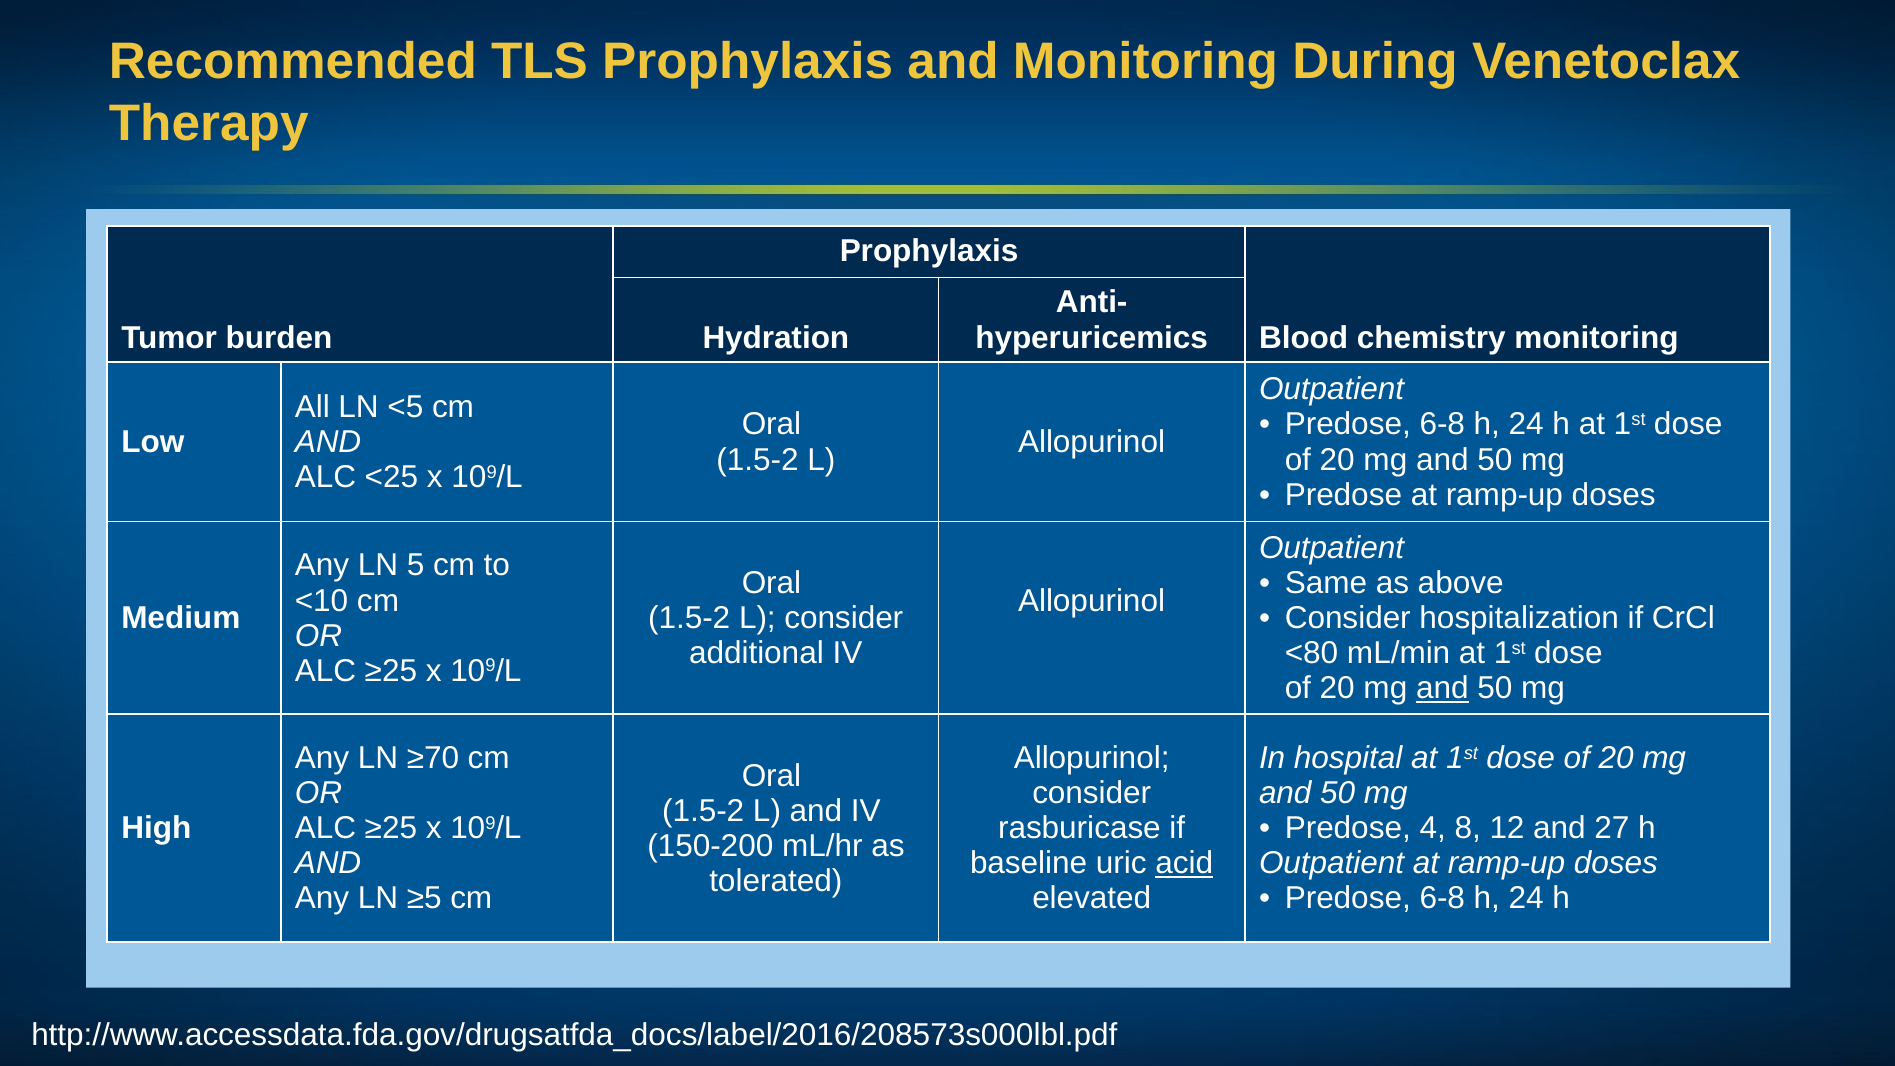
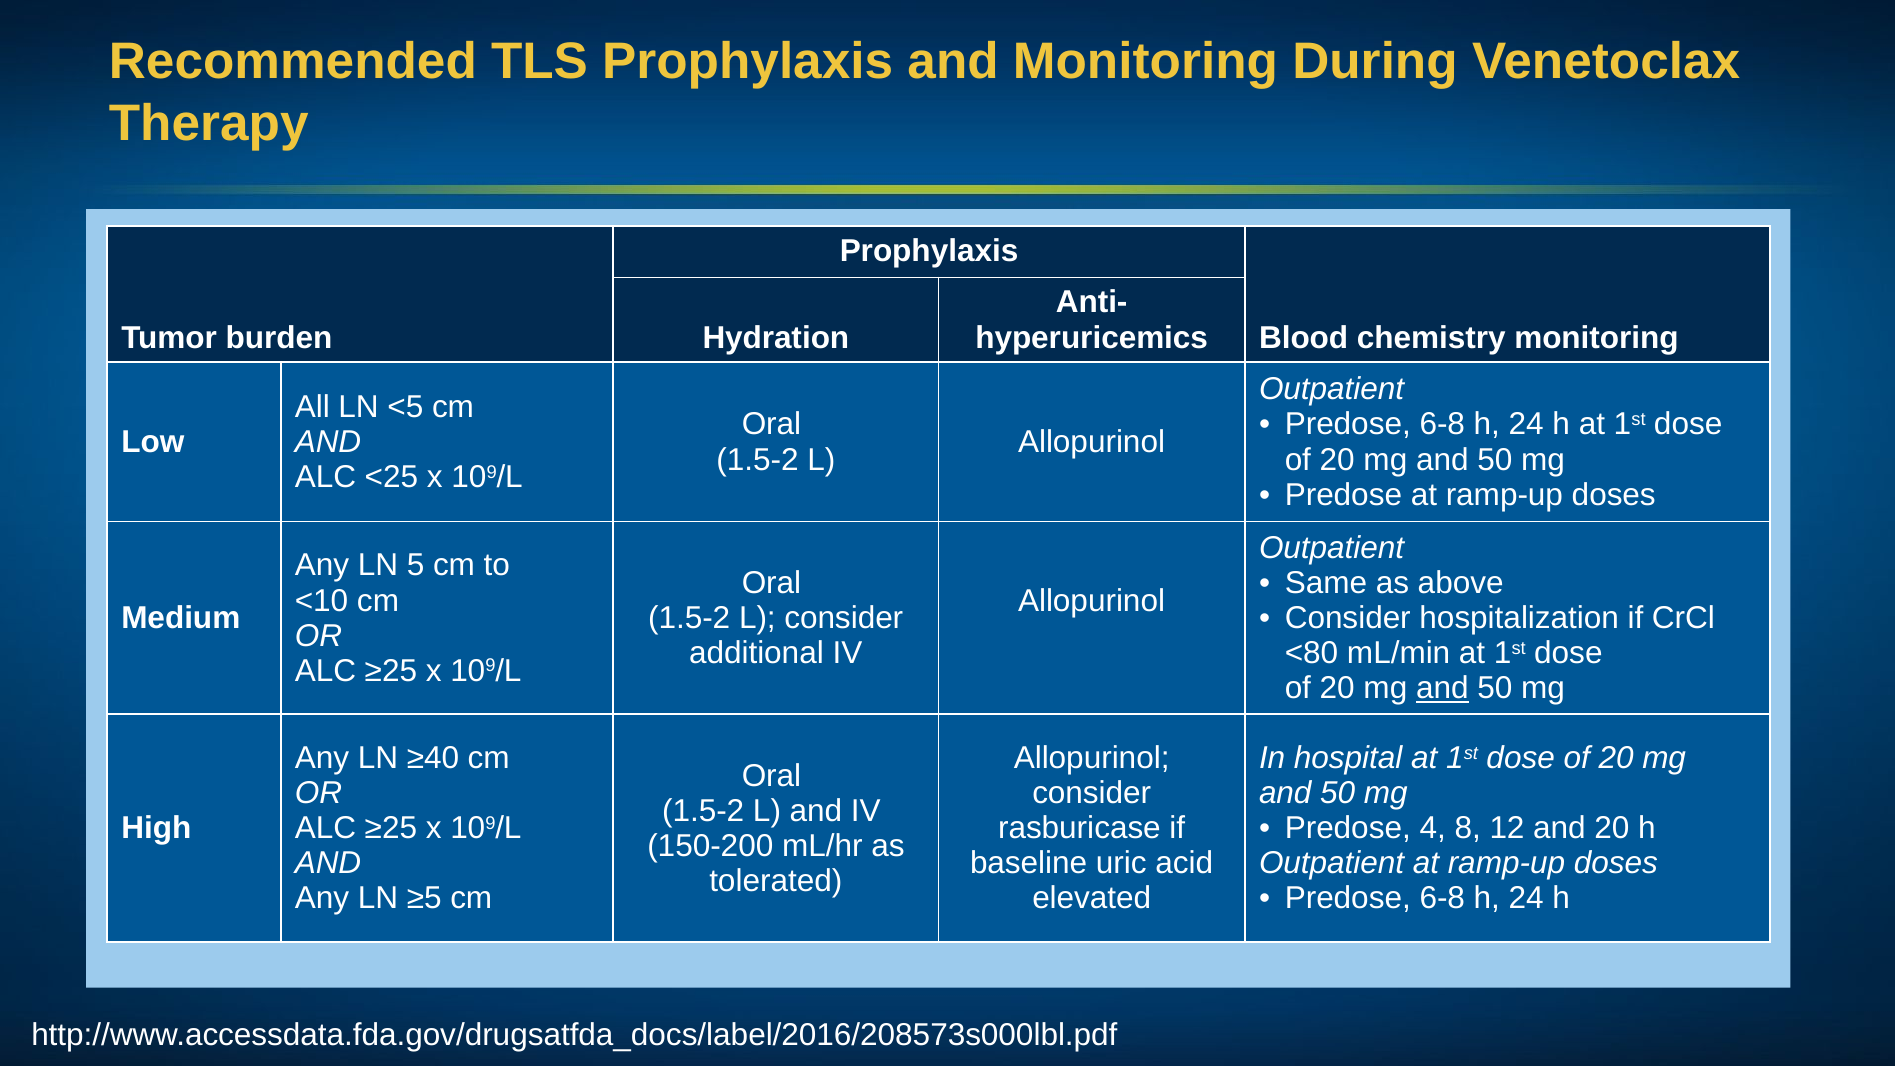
≥70: ≥70 -> ≥40
and 27: 27 -> 20
acid underline: present -> none
